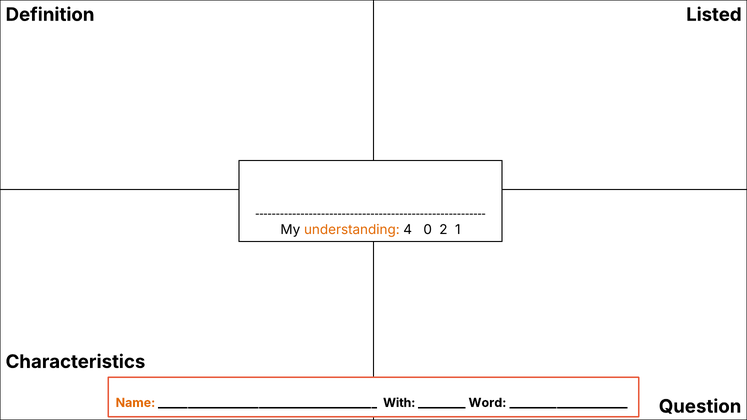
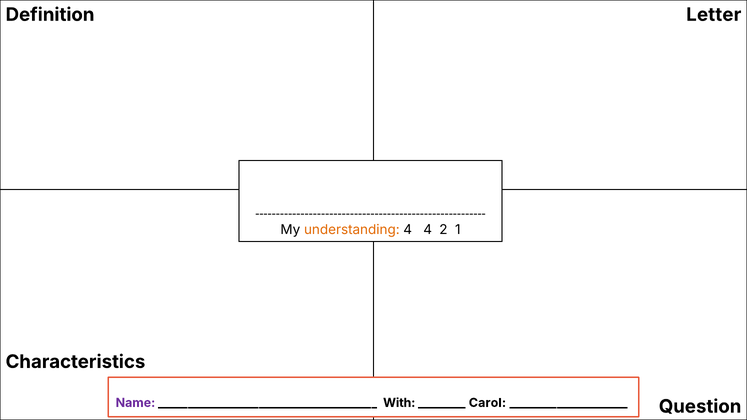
Listed: Listed -> Letter
4 0: 0 -> 4
Name colour: orange -> purple
Word: Word -> Carol
